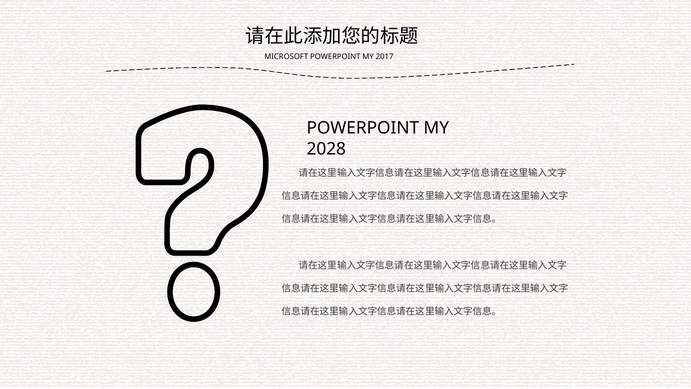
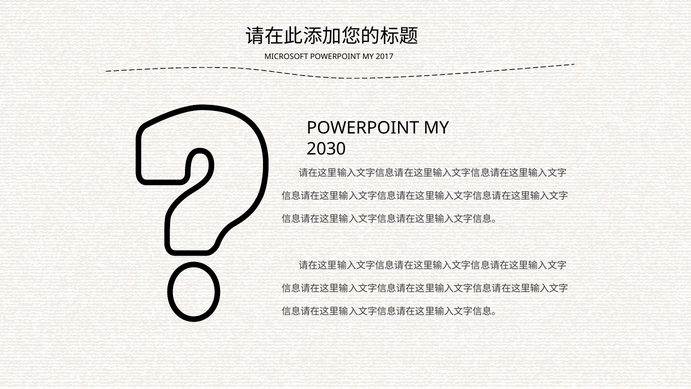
2028: 2028 -> 2030
